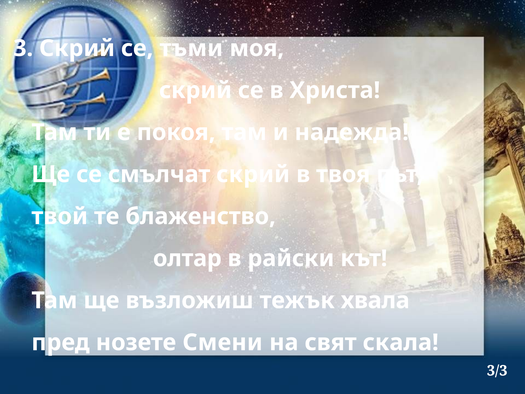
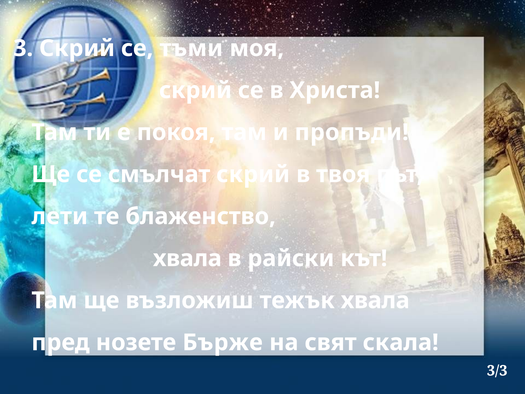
надежда: надежда -> пропъди
твой: твой -> лети
олтар at (187, 258): олтар -> хвала
Смени: Смени -> Бърже
